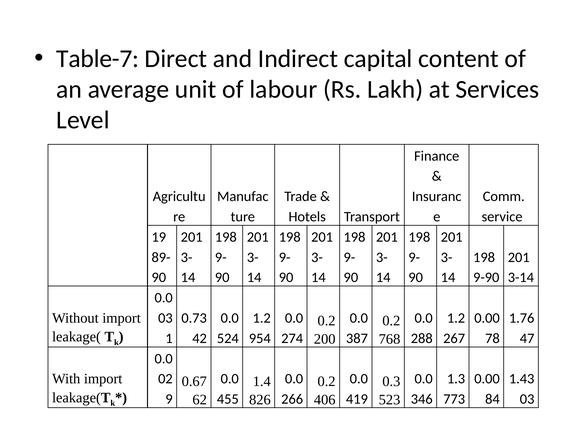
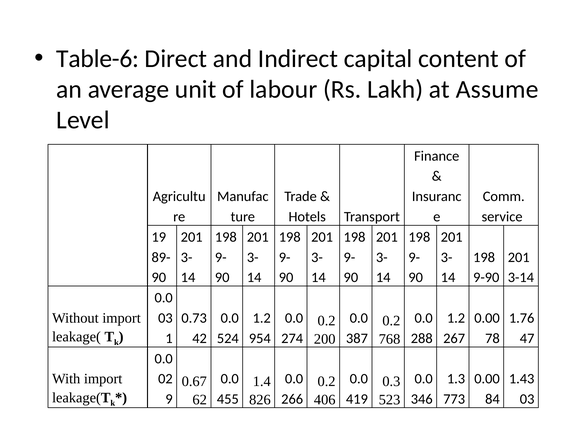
Table-7: Table-7 -> Table-6
Services: Services -> Assume
